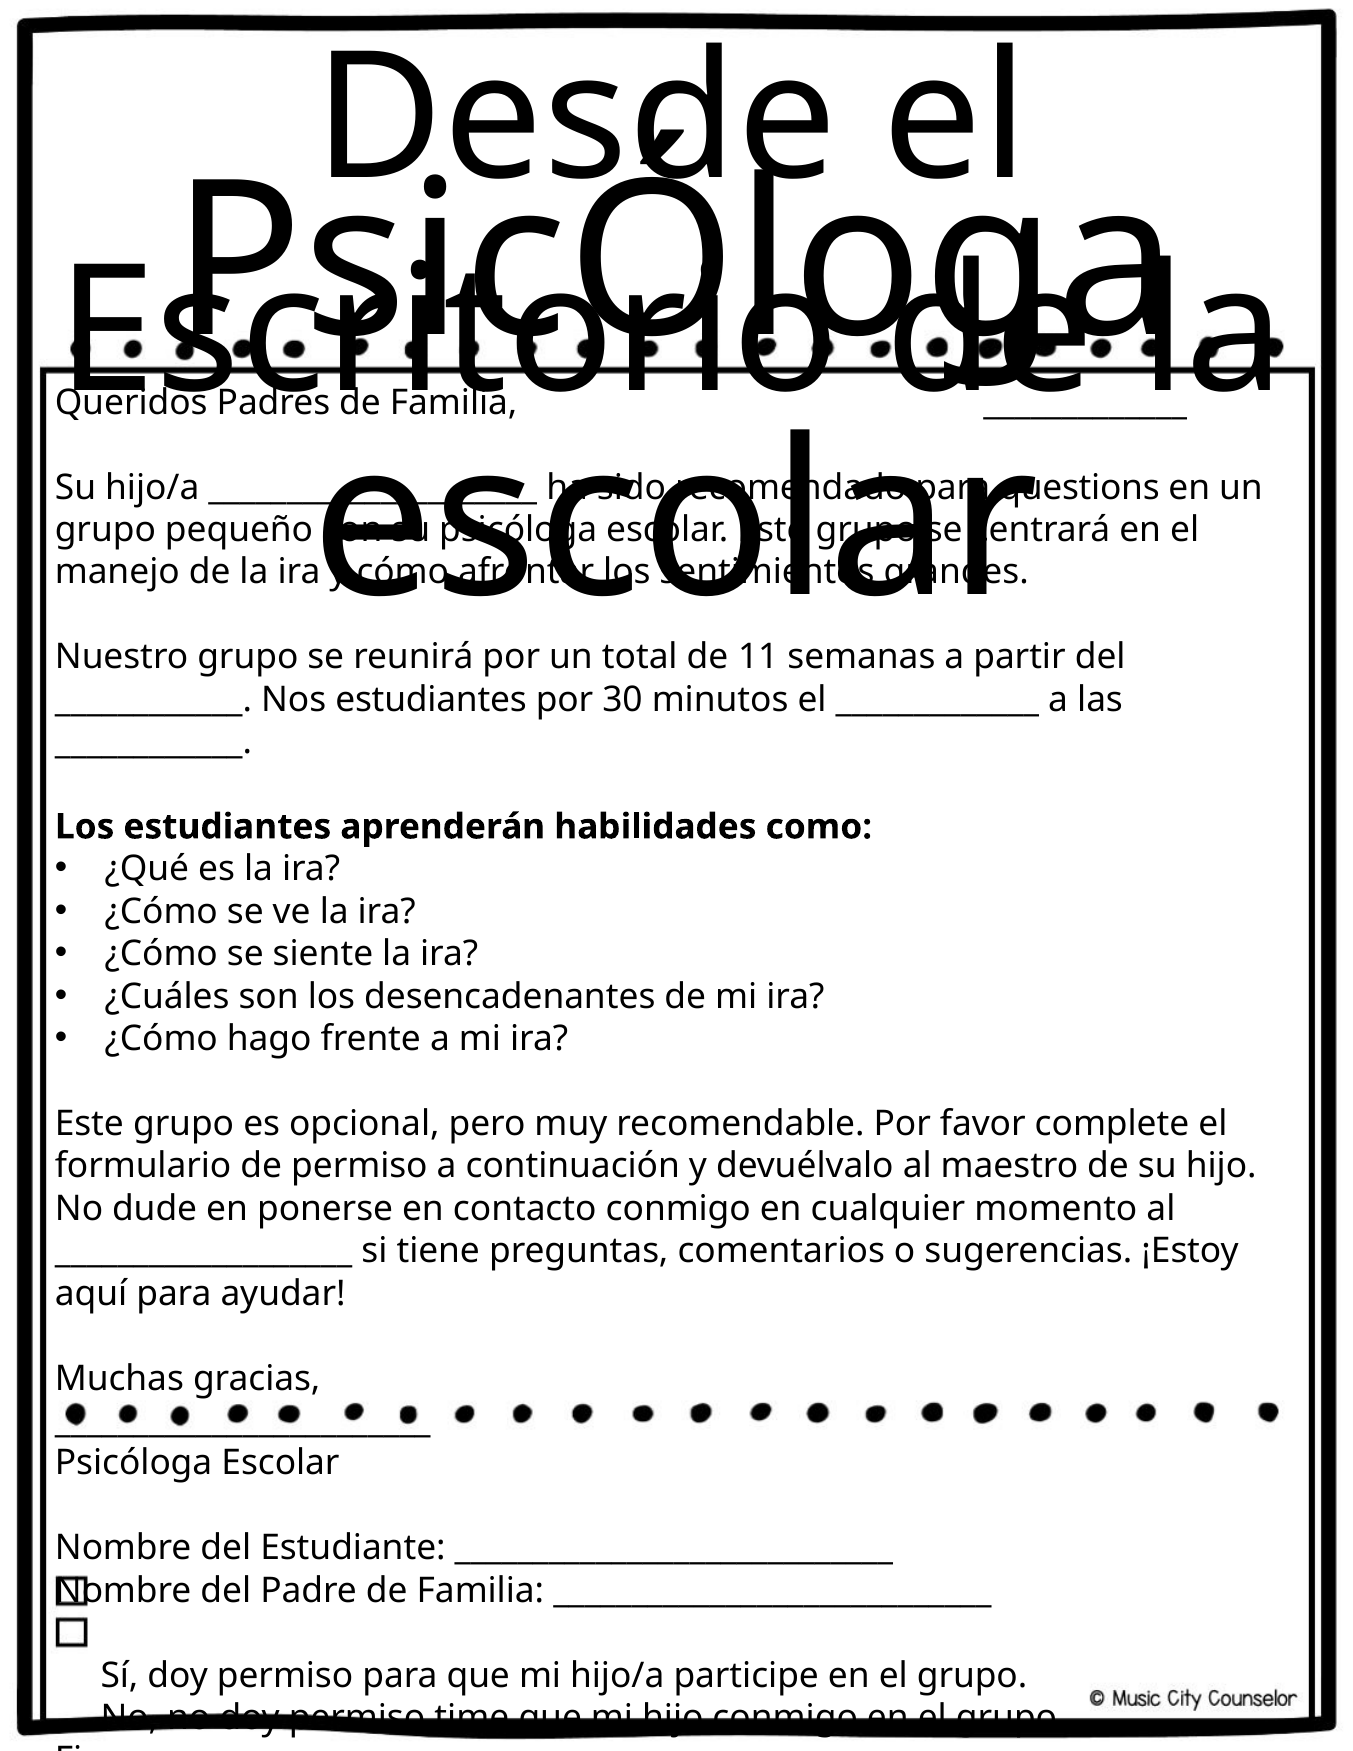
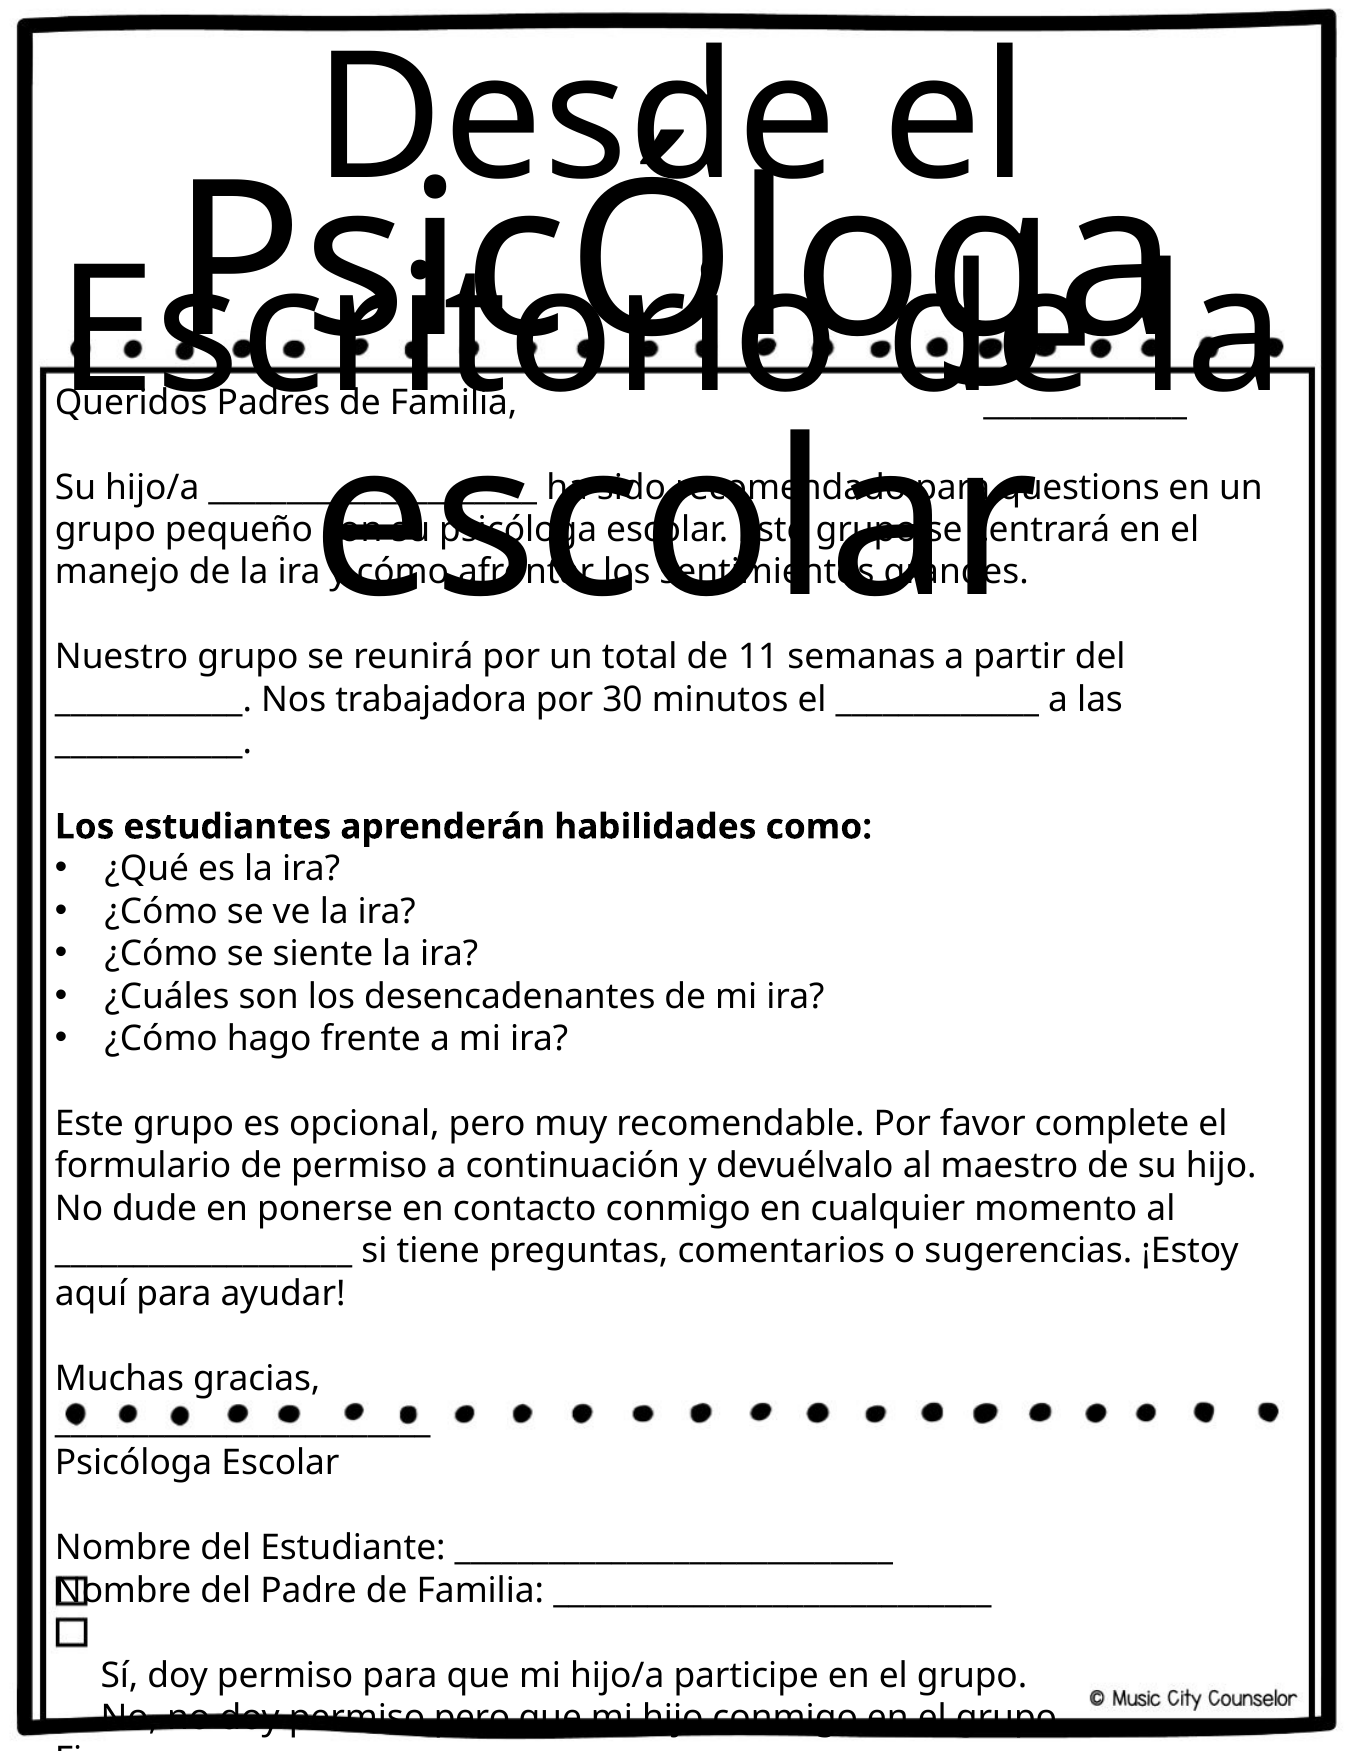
Nos estudiantes: estudiantes -> trabajadora
permiso time: time -> pero
